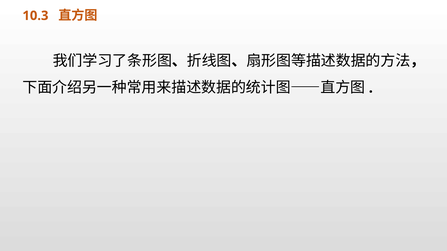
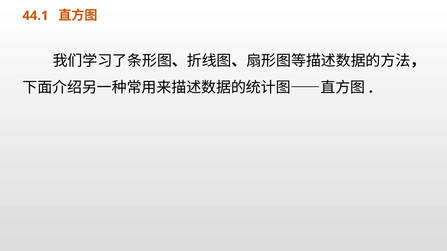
10.3: 10.3 -> 44.1
